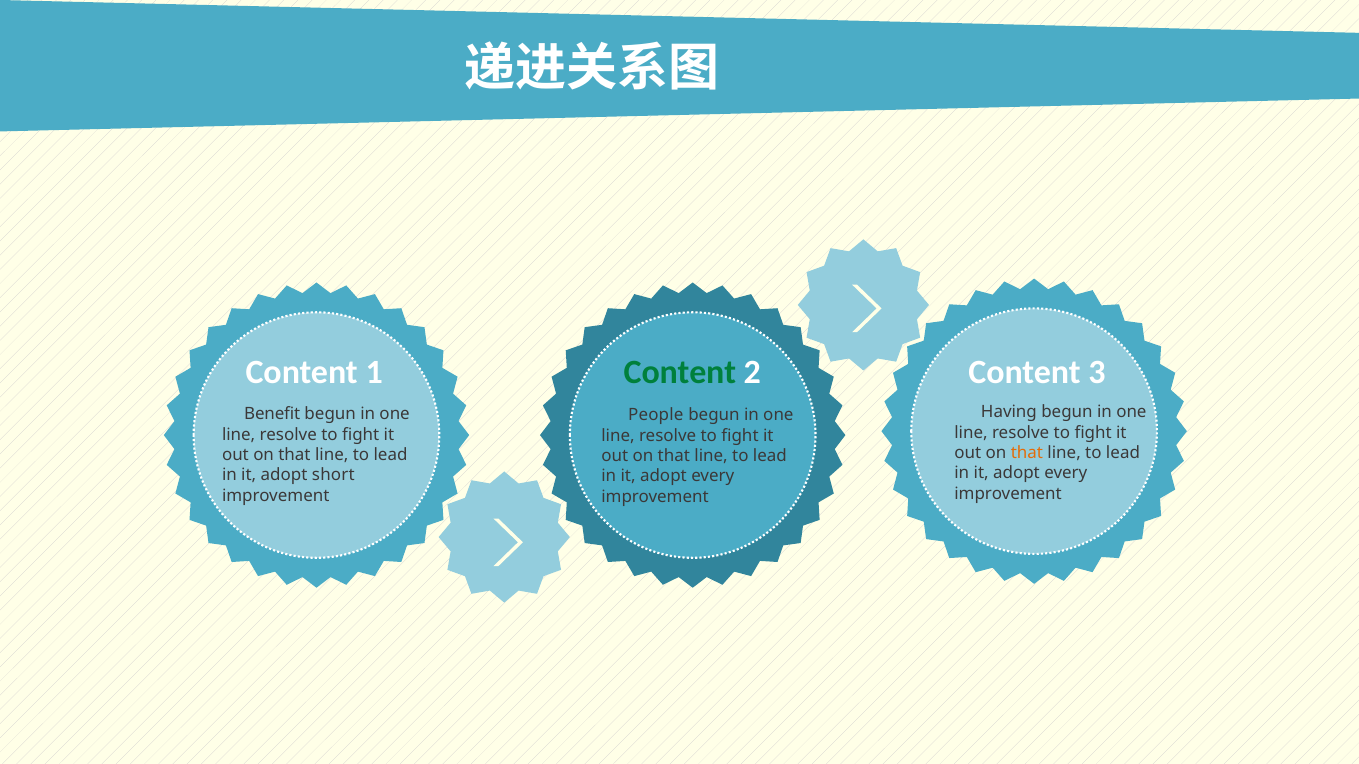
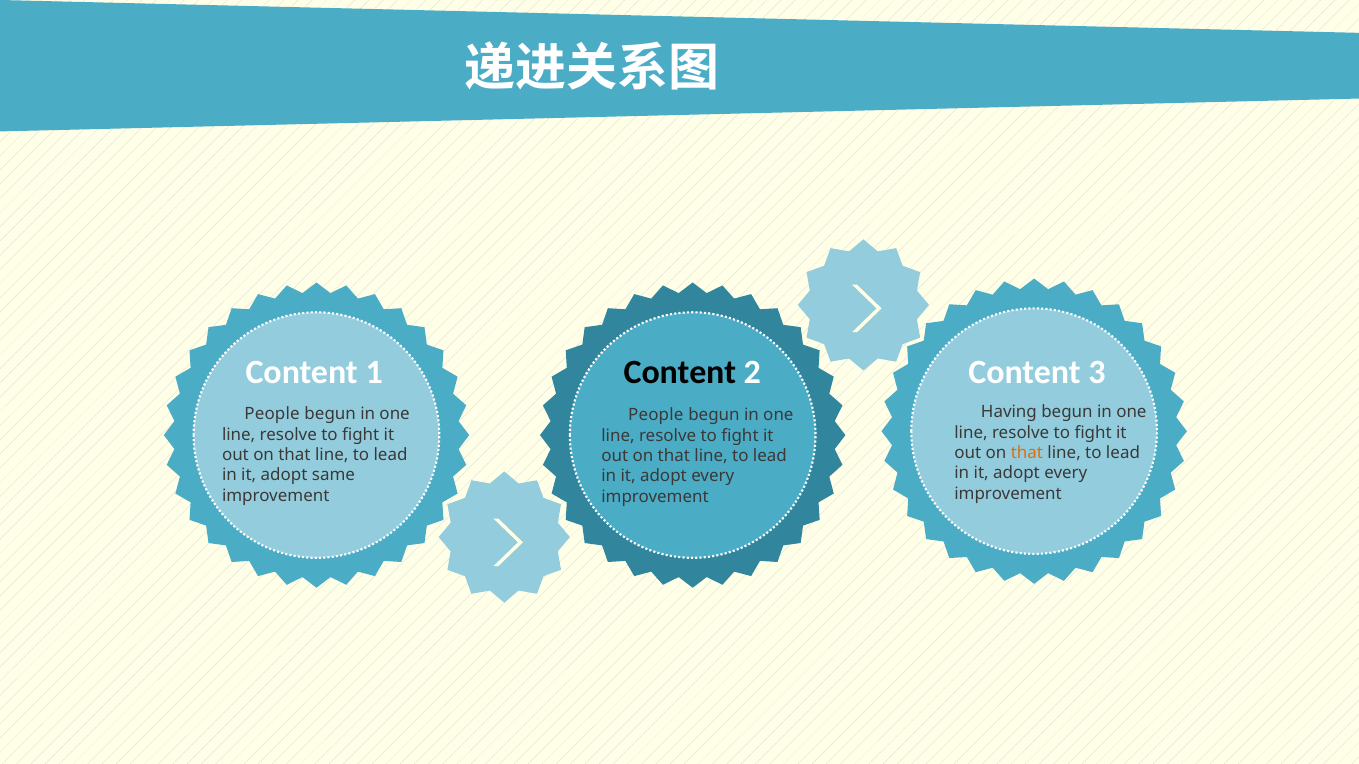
Content at (680, 373) colour: green -> black
Benefit at (272, 414): Benefit -> People
short: short -> same
